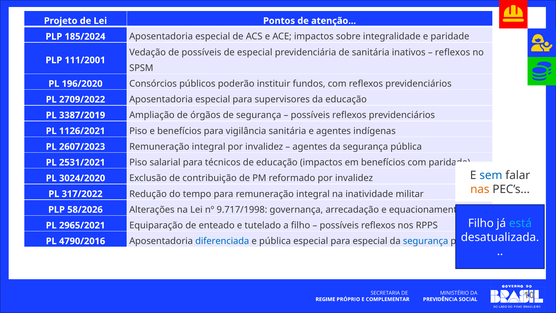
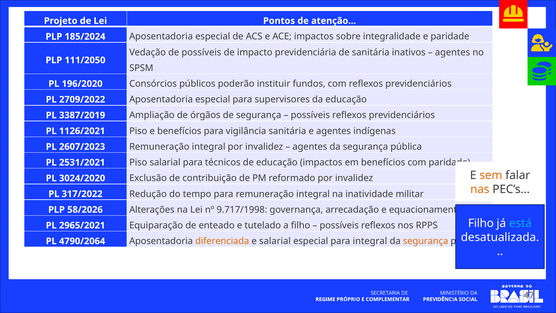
de especial: especial -> impacto
reflexos at (453, 52): reflexos -> agentes
111/2001: 111/2001 -> 111/2050
sem colour: blue -> orange
4790/2016: 4790/2016 -> 4790/2064
diferenciada colour: blue -> orange
e pública: pública -> salarial
para especial: especial -> integral
segurança at (426, 241) colour: blue -> orange
10: 10 -> 47
